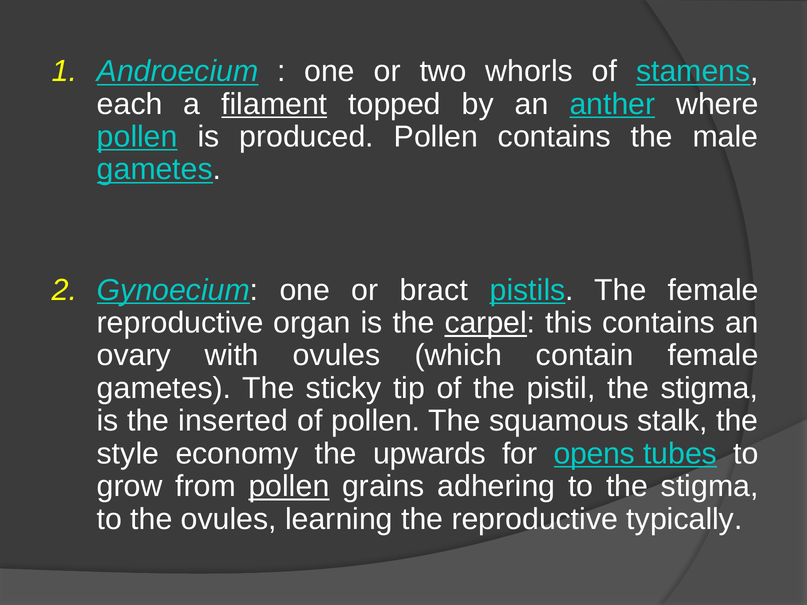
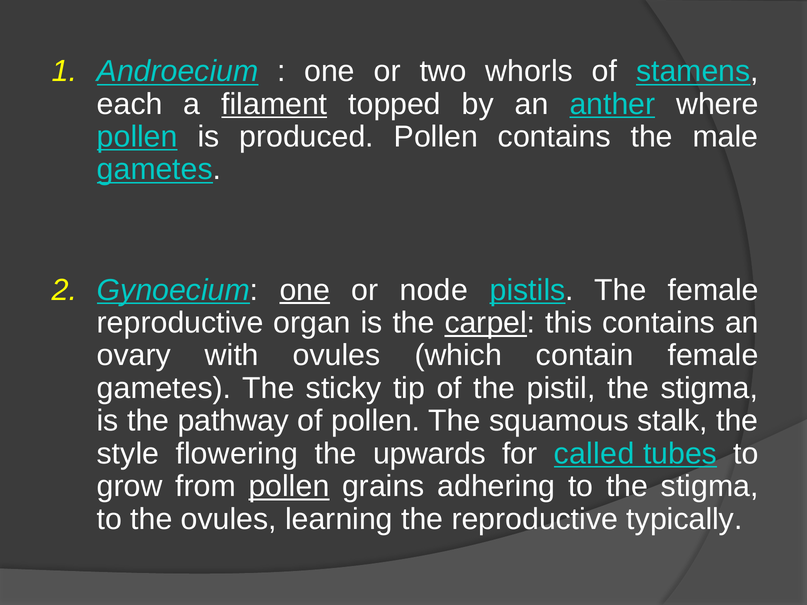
one at (305, 290) underline: none -> present
bract: bract -> node
inserted: inserted -> pathway
economy: economy -> flowering
opens: opens -> called
